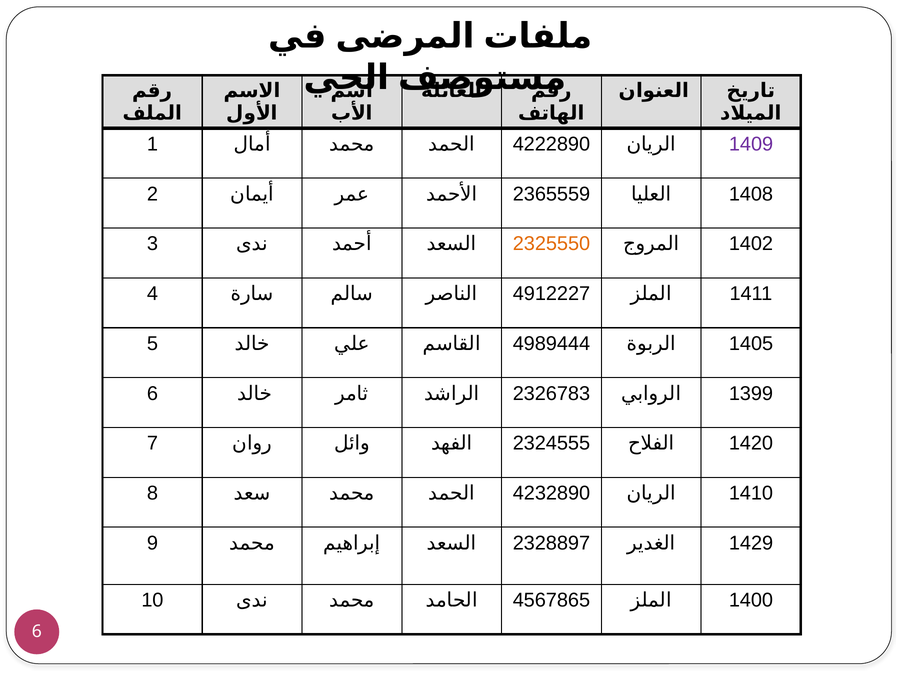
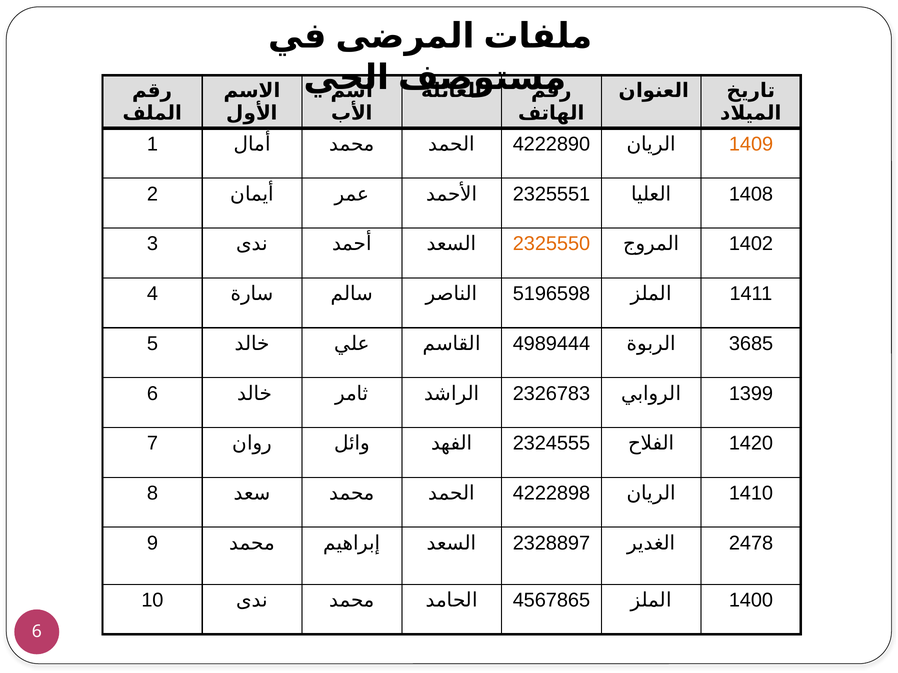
1409 colour: purple -> orange
2365559: 2365559 -> 2325551
4912227: 4912227 -> 5196598
1405: 1405 -> 3685
4232890: 4232890 -> 4222898
1429: 1429 -> 2478
